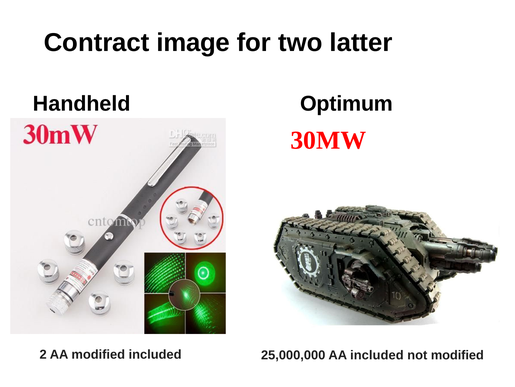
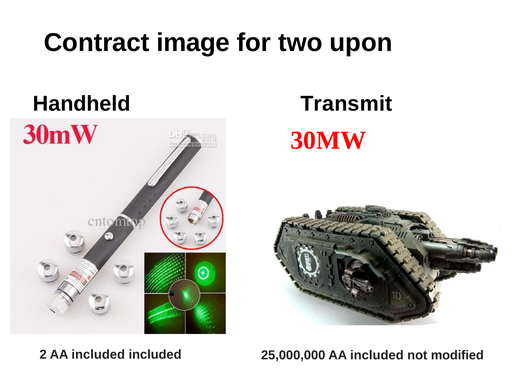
latter: latter -> upon
Optimum: Optimum -> Transmit
2 AA modified: modified -> included
